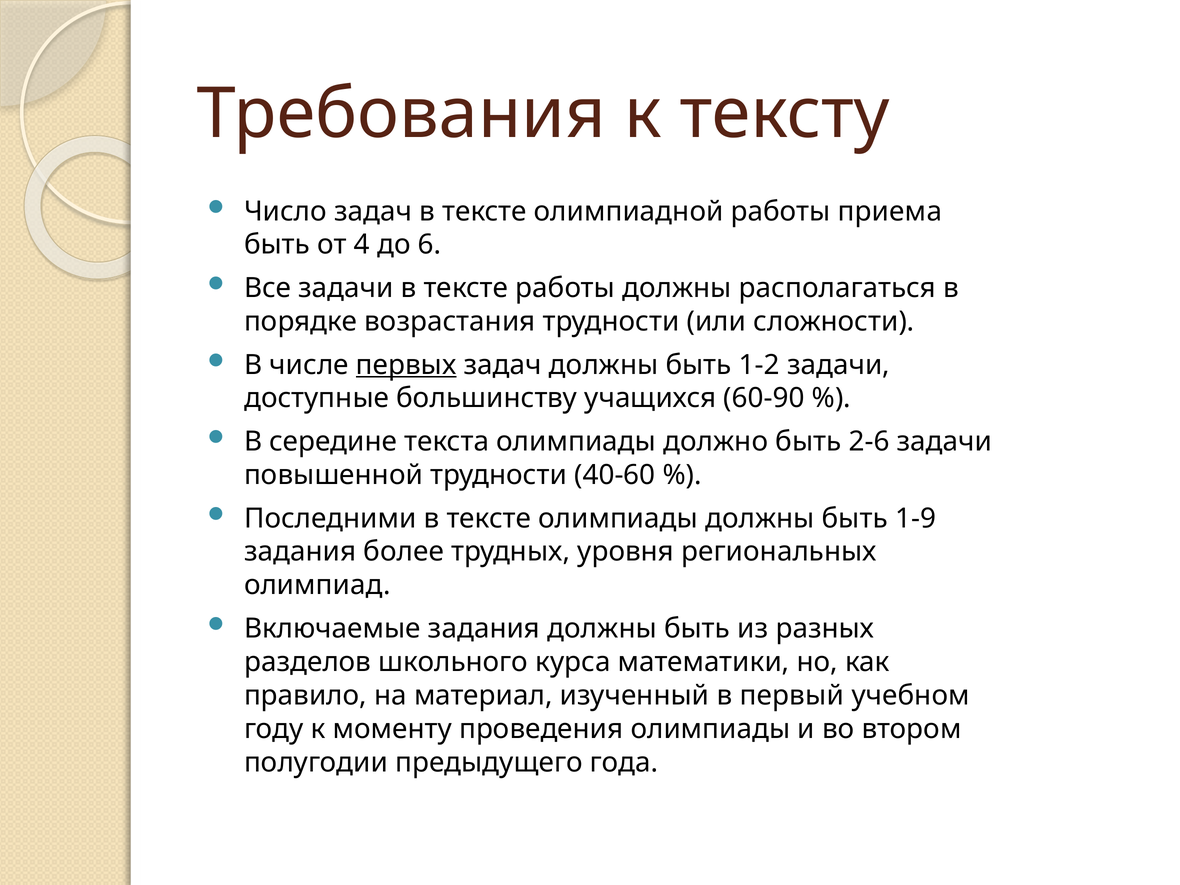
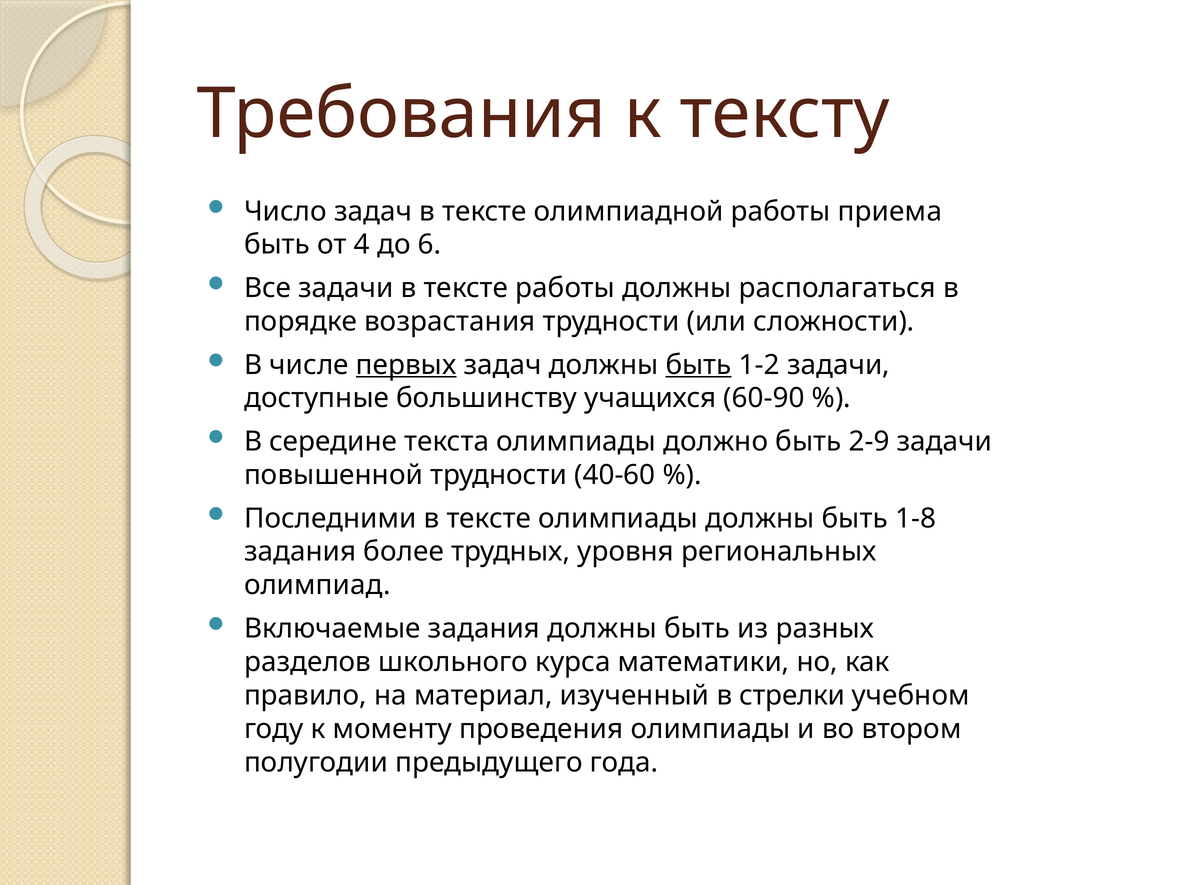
быть at (699, 365) underline: none -> present
2-6: 2-6 -> 2-9
1-9: 1-9 -> 1-8
первый: первый -> стрелки
